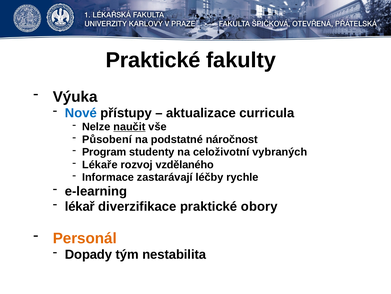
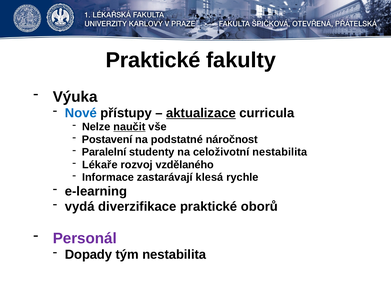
aktualizace underline: none -> present
Působení: Působení -> Postavení
Program: Program -> Paralelní
celoživotní vybraných: vybraných -> nestabilita
léčby: léčby -> klesá
lékař: lékař -> vydá
obory: obory -> oborů
Personál colour: orange -> purple
